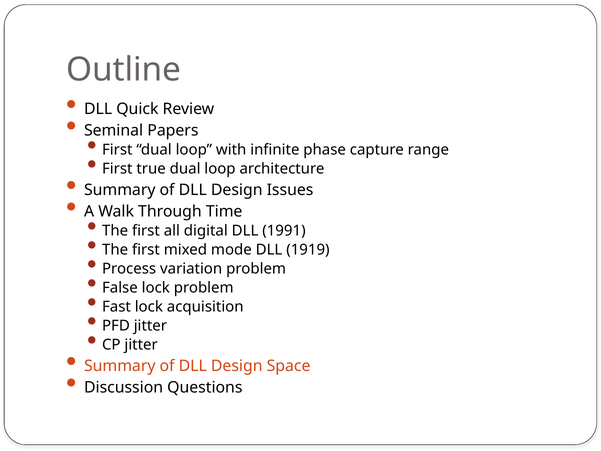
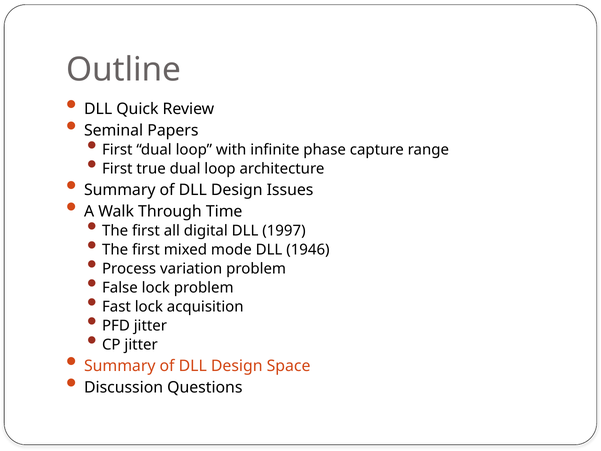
1991: 1991 -> 1997
1919: 1919 -> 1946
